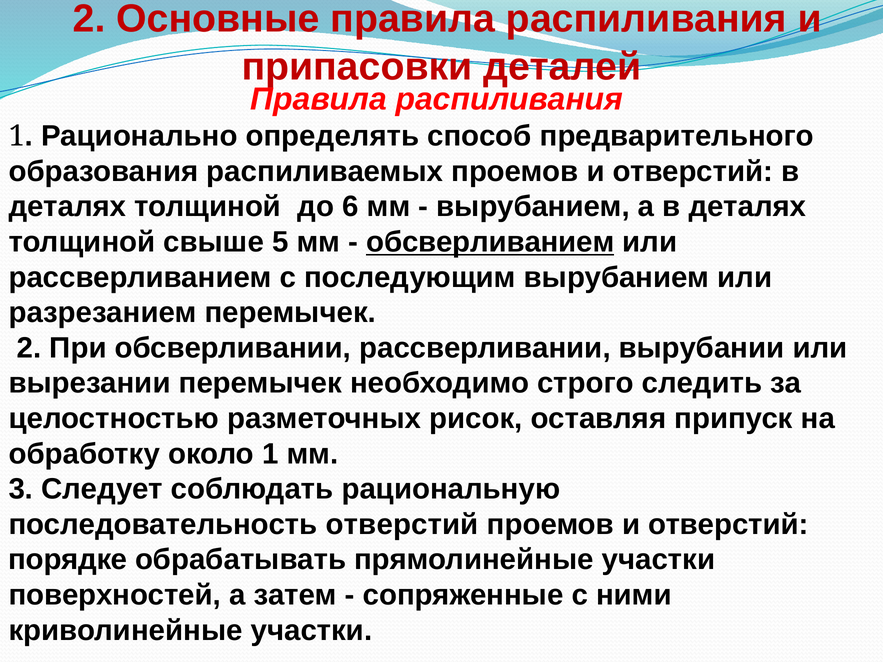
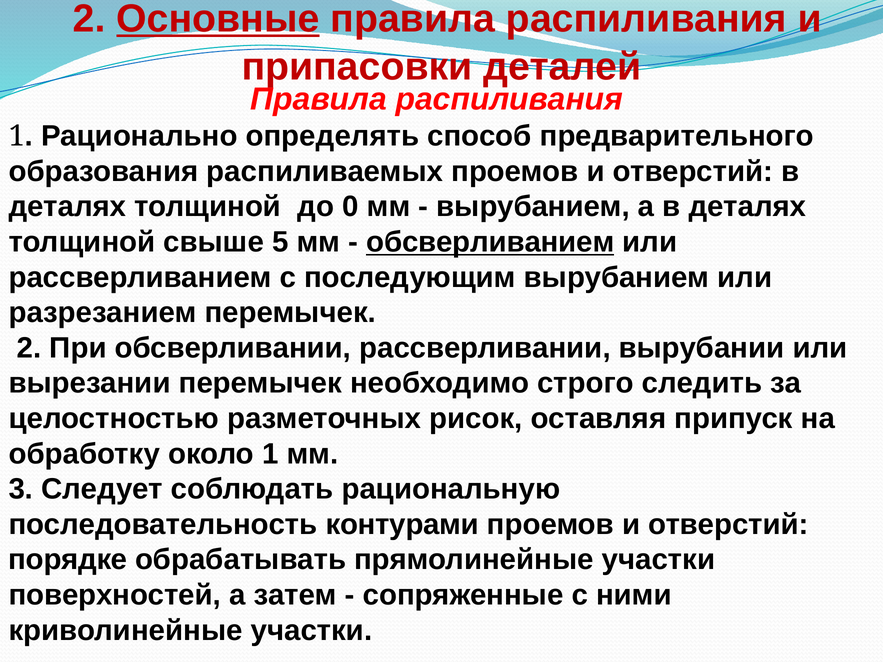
Основные underline: none -> present
6: 6 -> 0
последовательность отверстий: отверстий -> контурами
